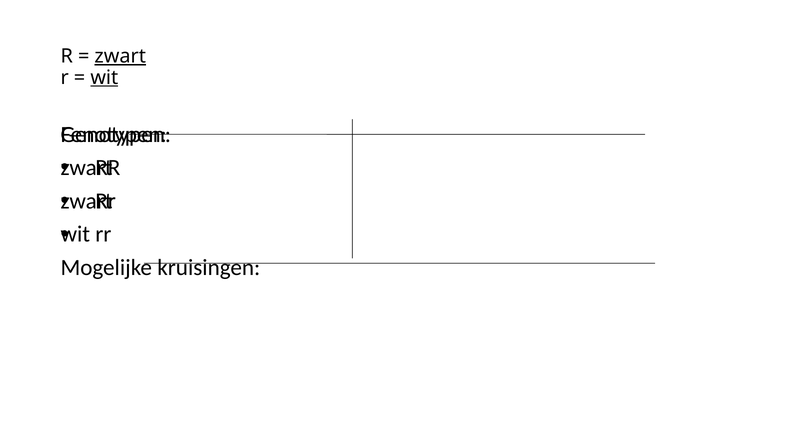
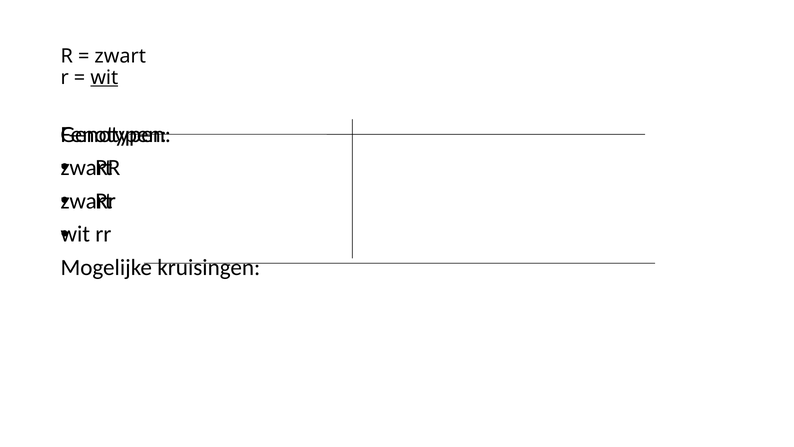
zwart at (120, 56) underline: present -> none
